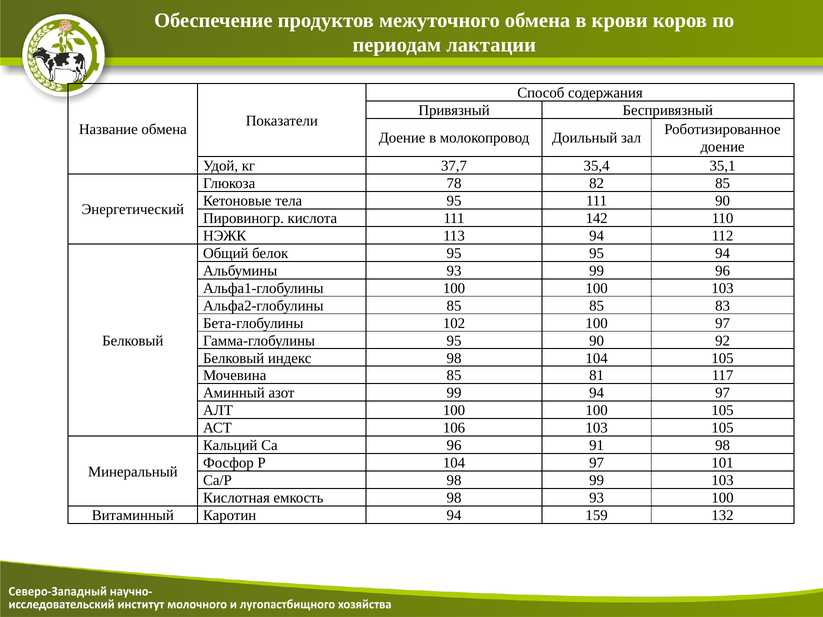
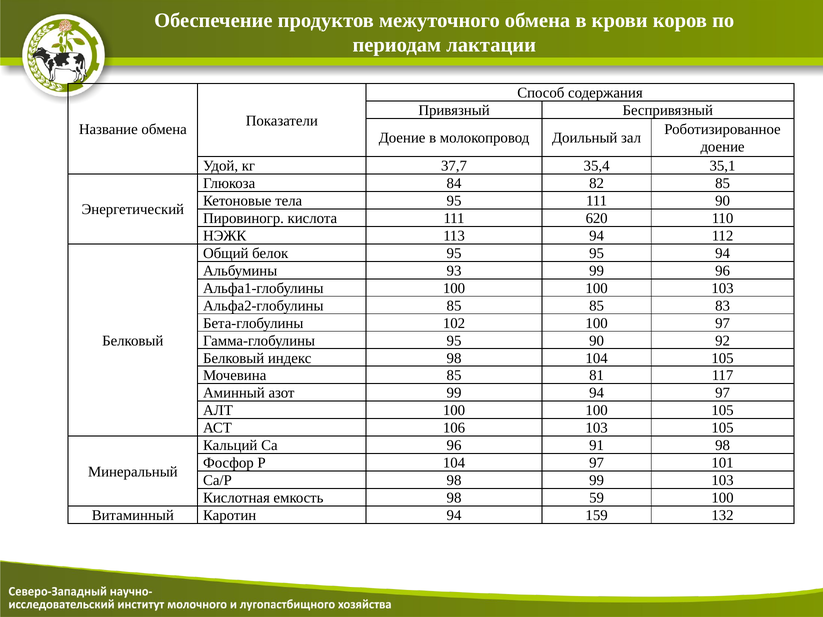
78: 78 -> 84
142: 142 -> 620
98 93: 93 -> 59
